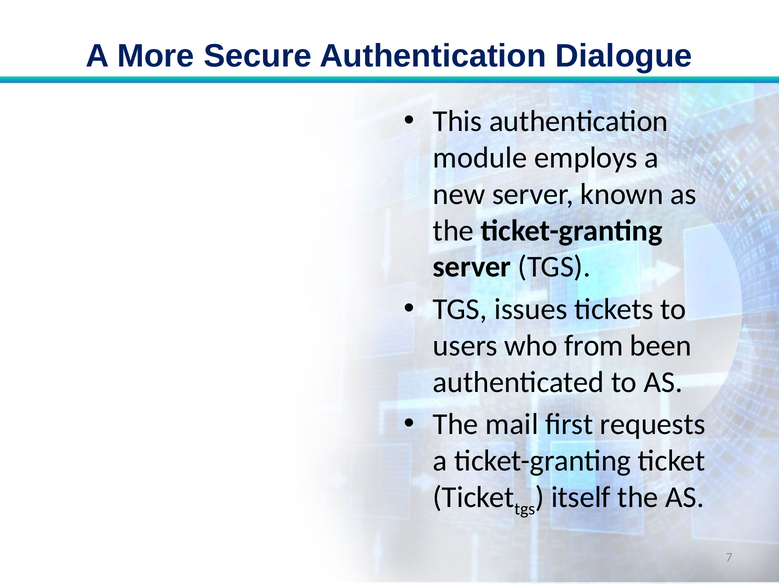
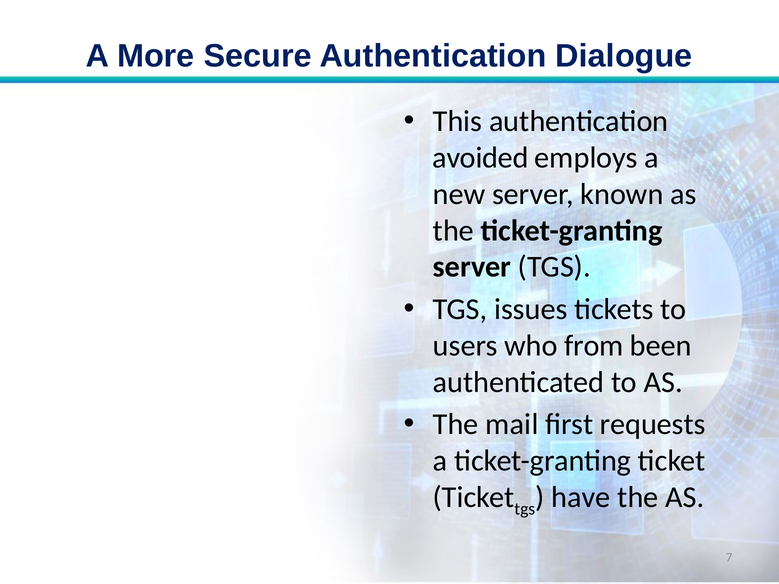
module: module -> avoided
itself: itself -> have
